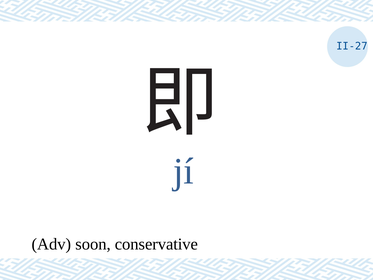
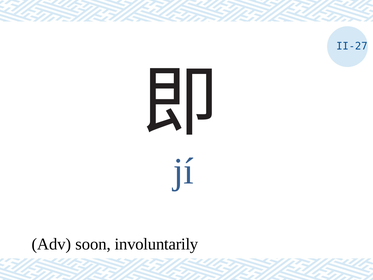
conservative: conservative -> involuntarily
